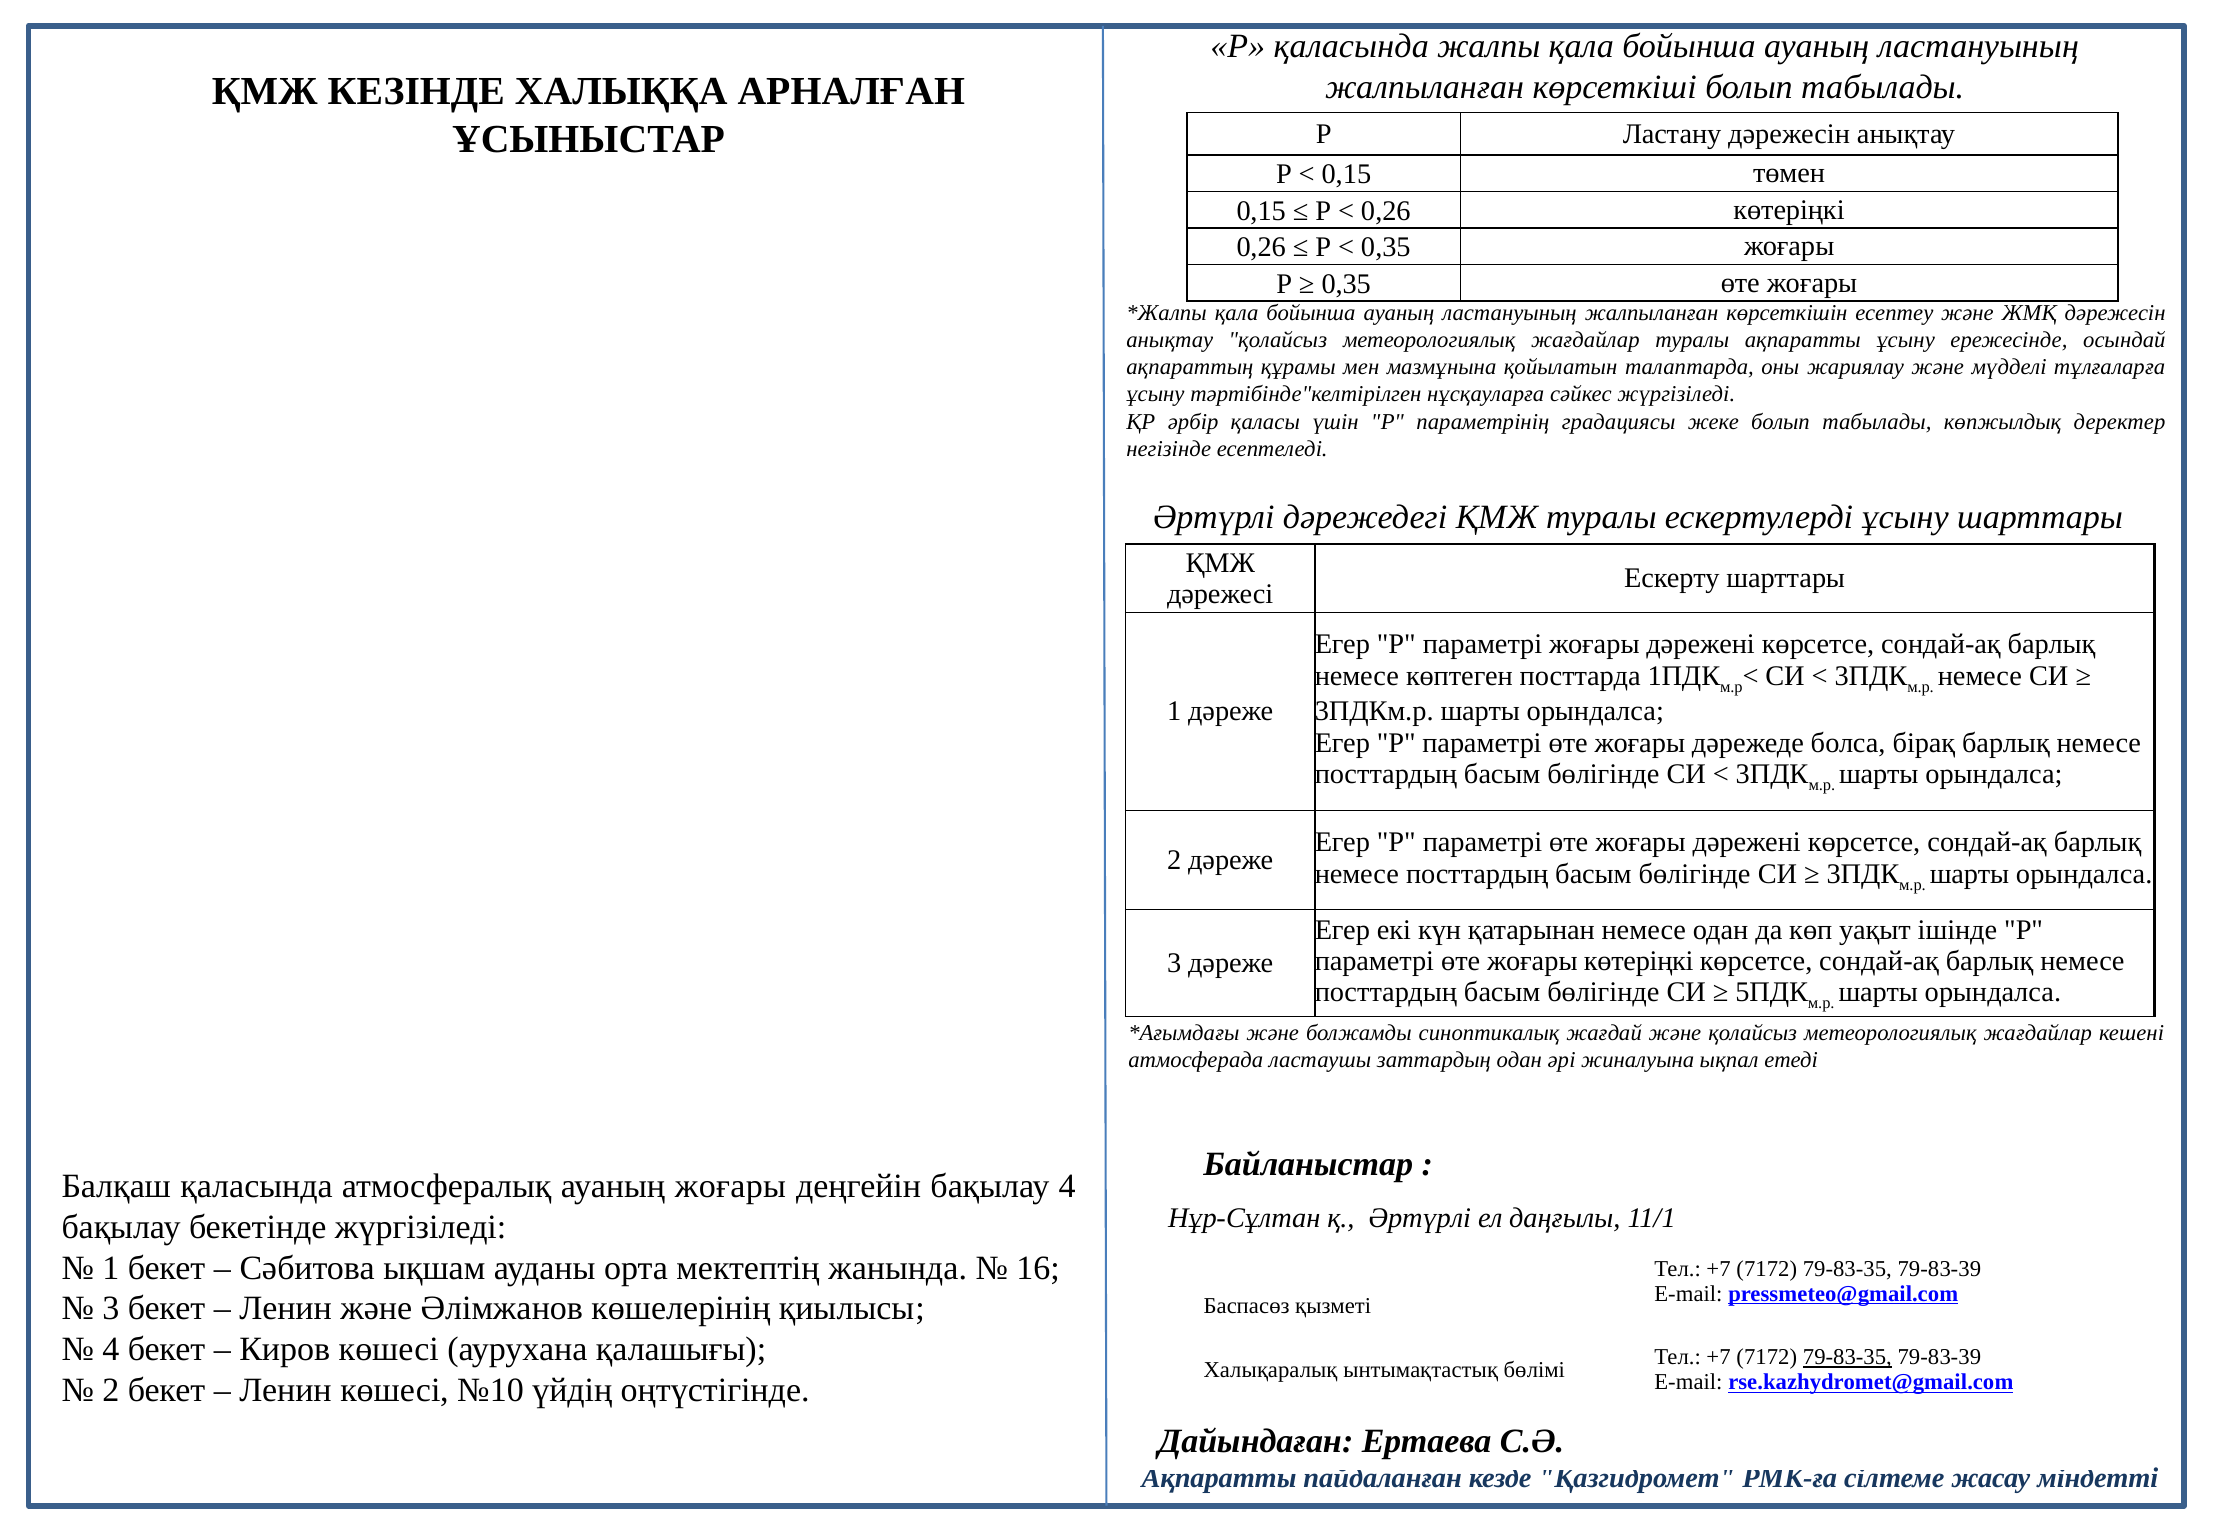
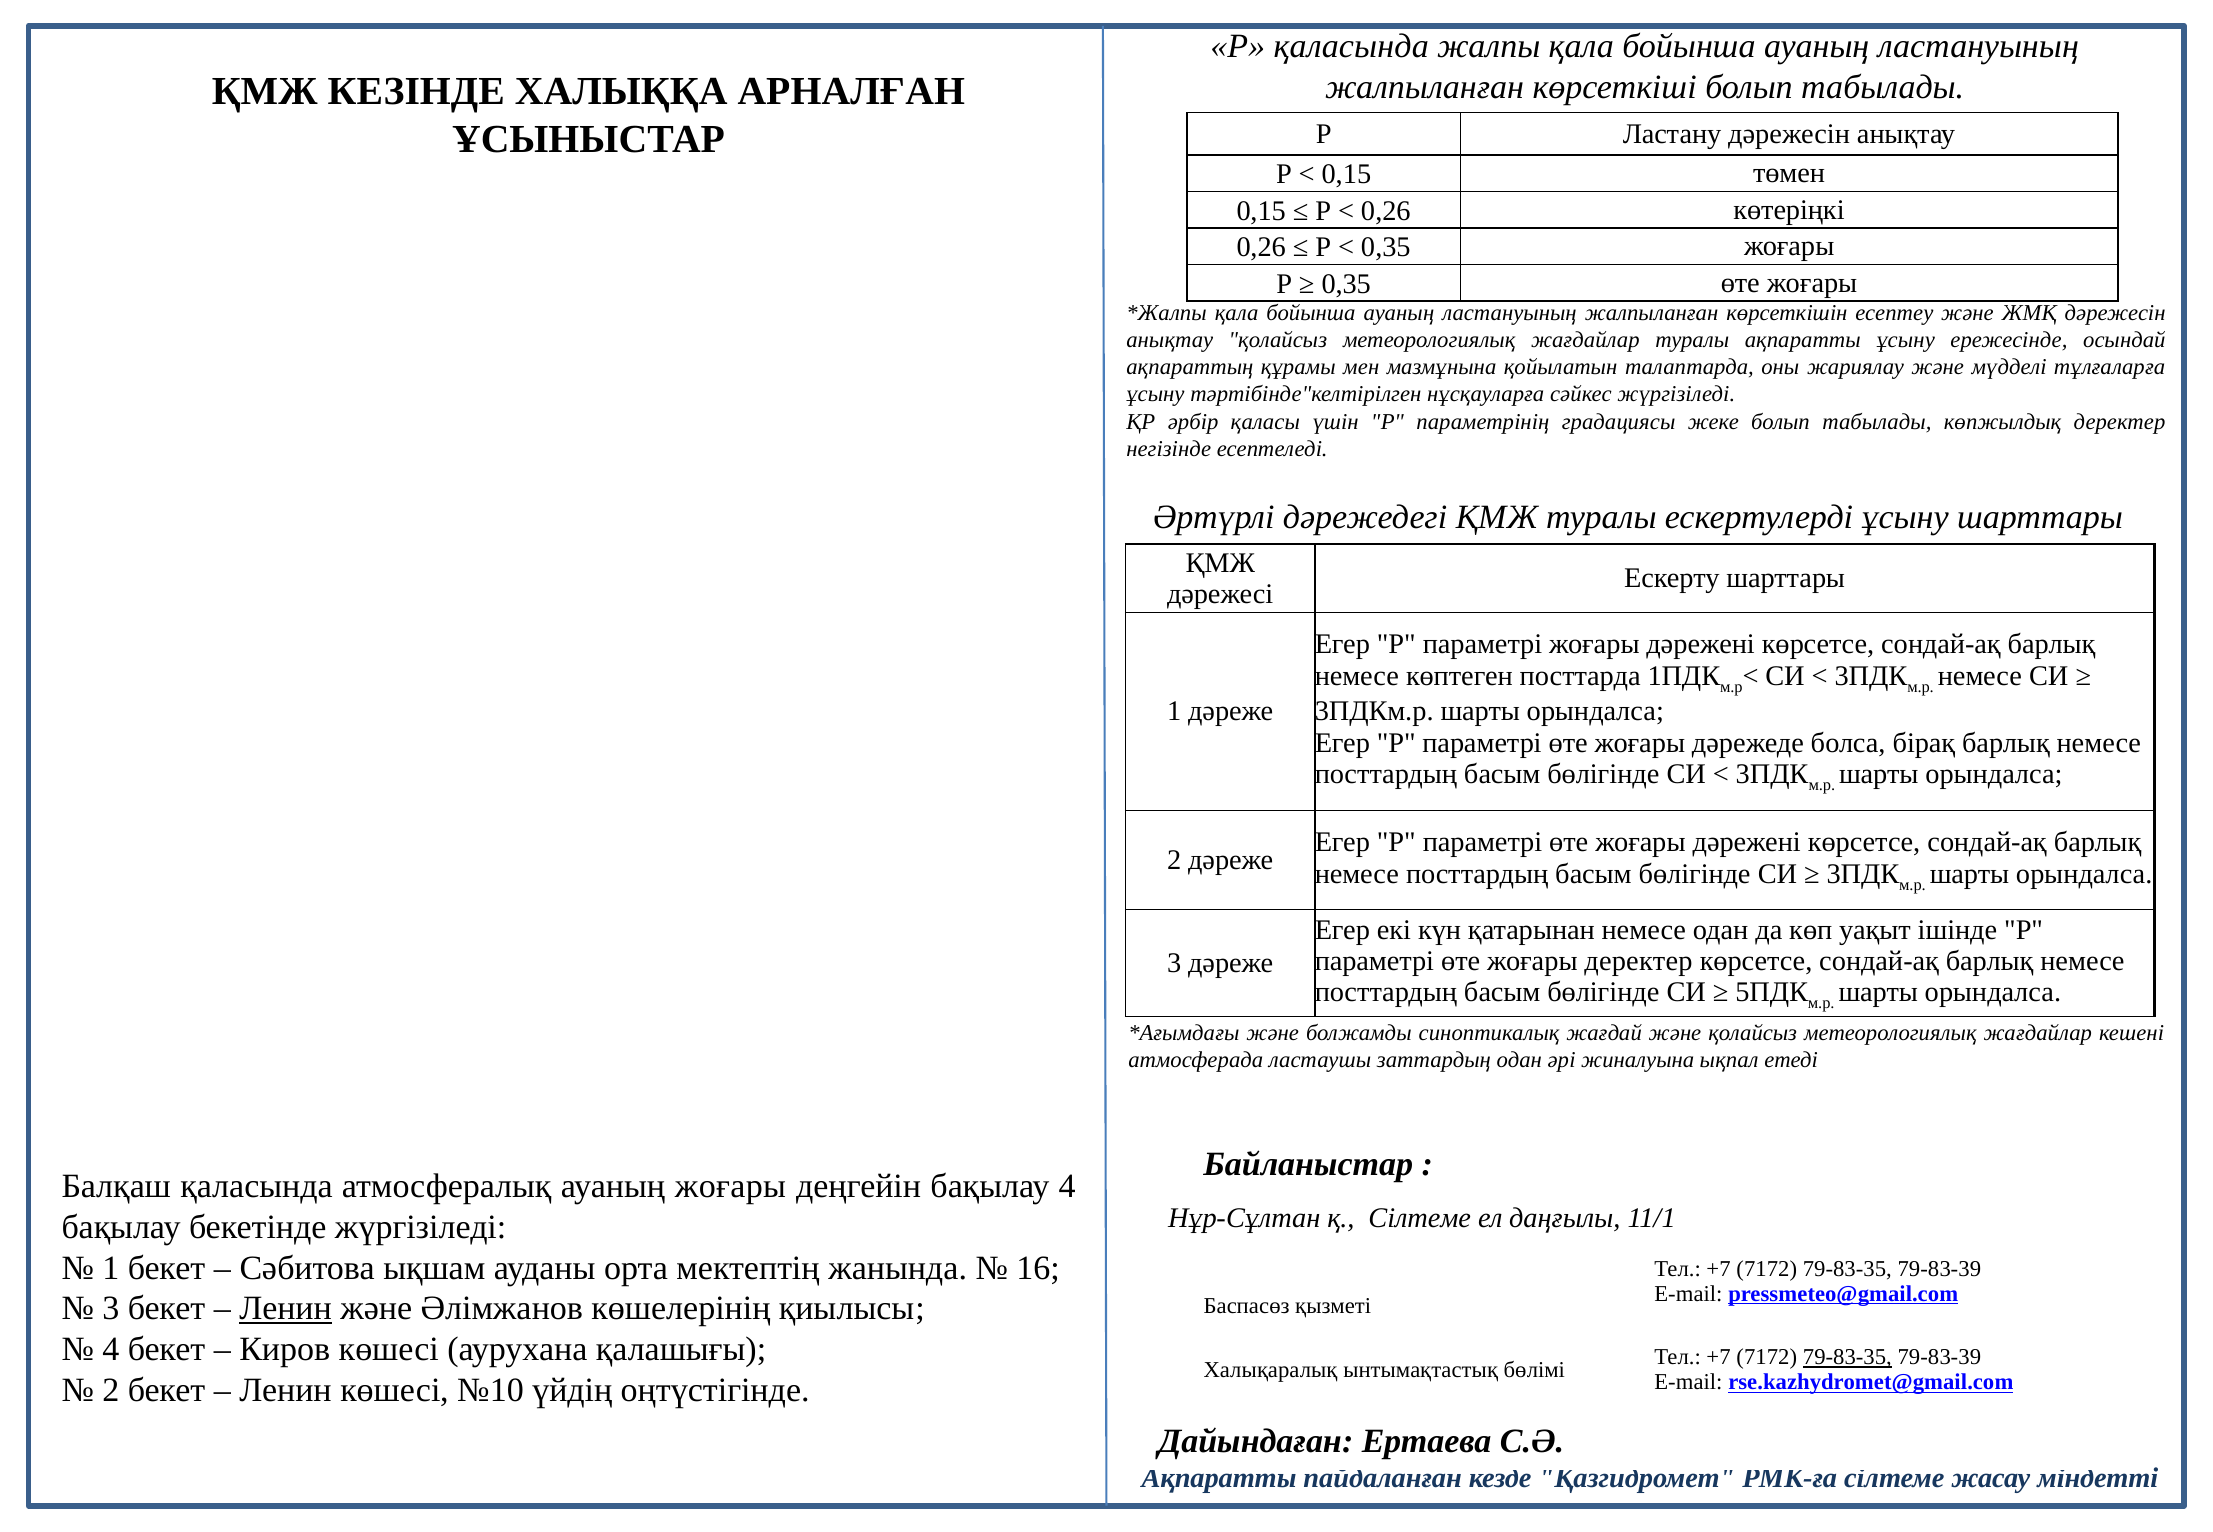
жоғары көтеріңкі: көтеріңкі -> деректер
қ Әртүрлі: Әртүрлі -> Сілтеме
Ленин at (286, 1309) underline: none -> present
